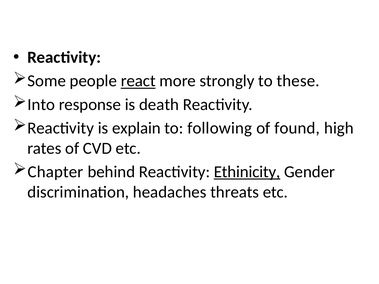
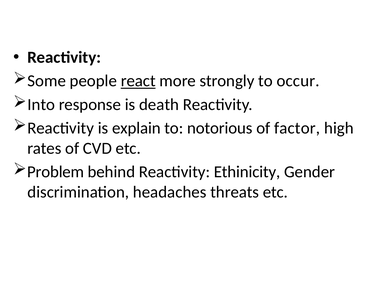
these: these -> occur
following: following -> notorious
found: found -> factor
Chapter: Chapter -> Problem
Ethinicity underline: present -> none
